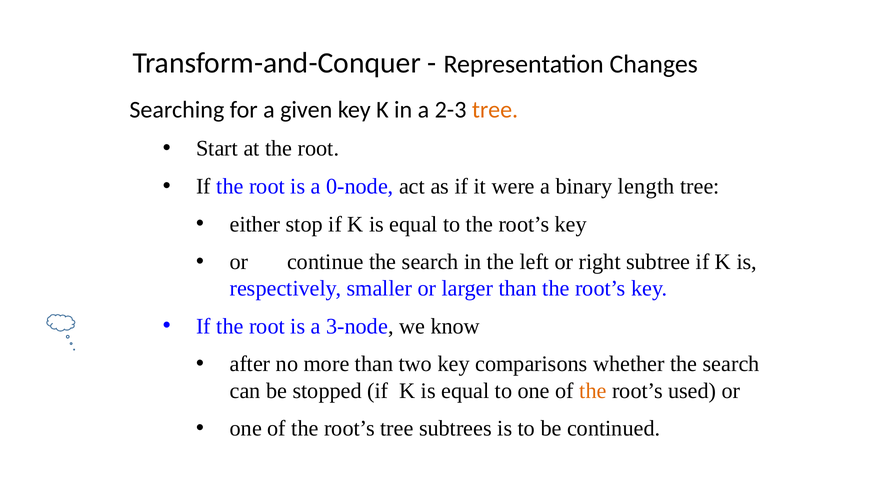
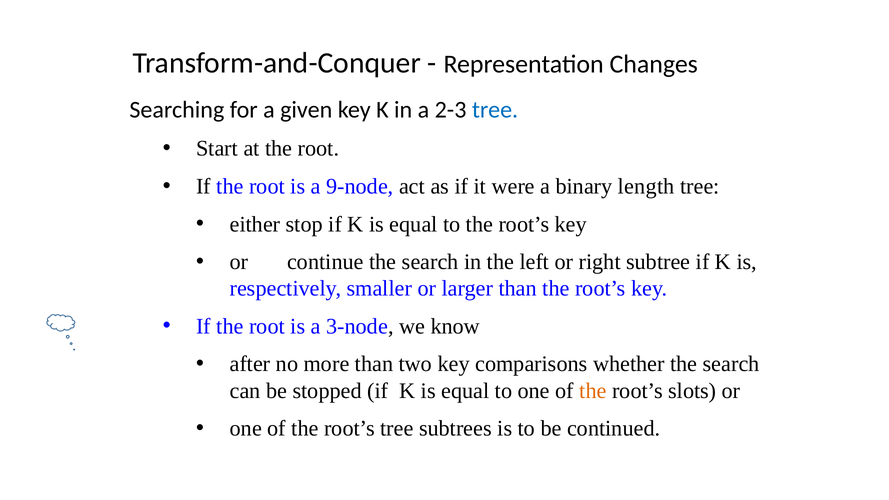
tree at (495, 110) colour: orange -> blue
0-node: 0-node -> 9-node
used: used -> slots
